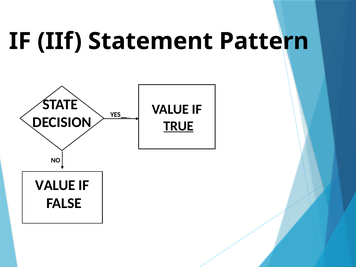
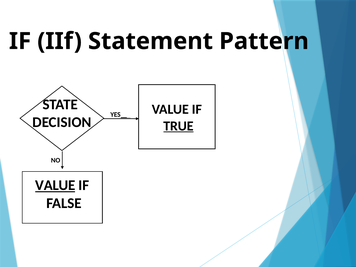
VALUE at (55, 185) underline: none -> present
